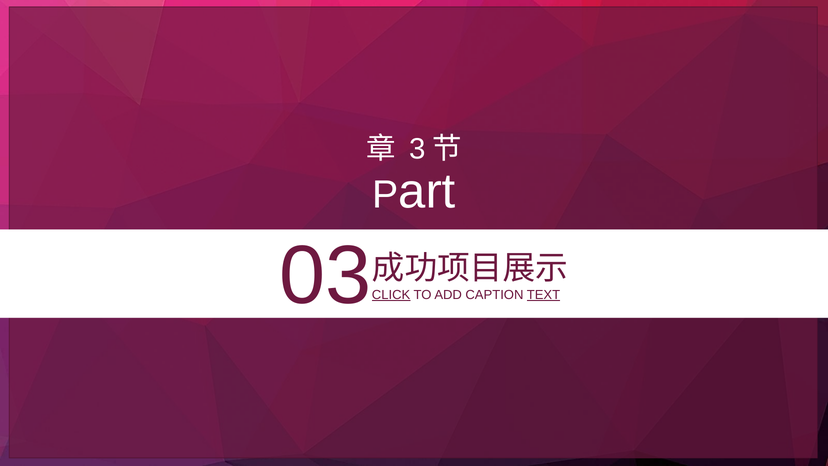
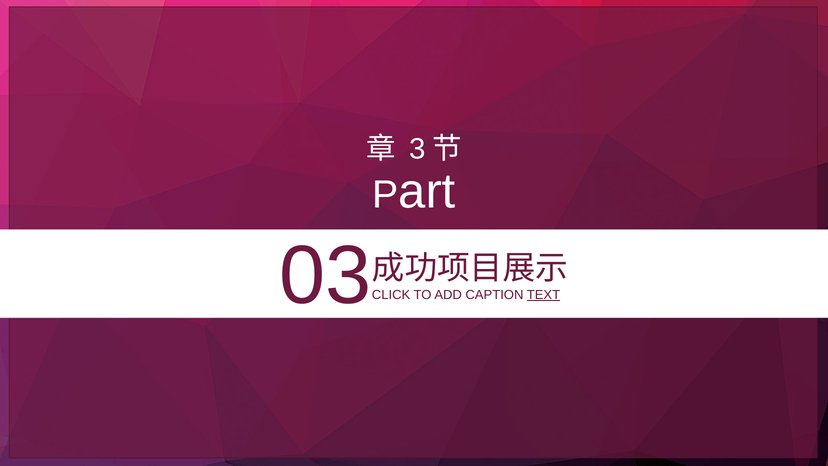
CLICK underline: present -> none
